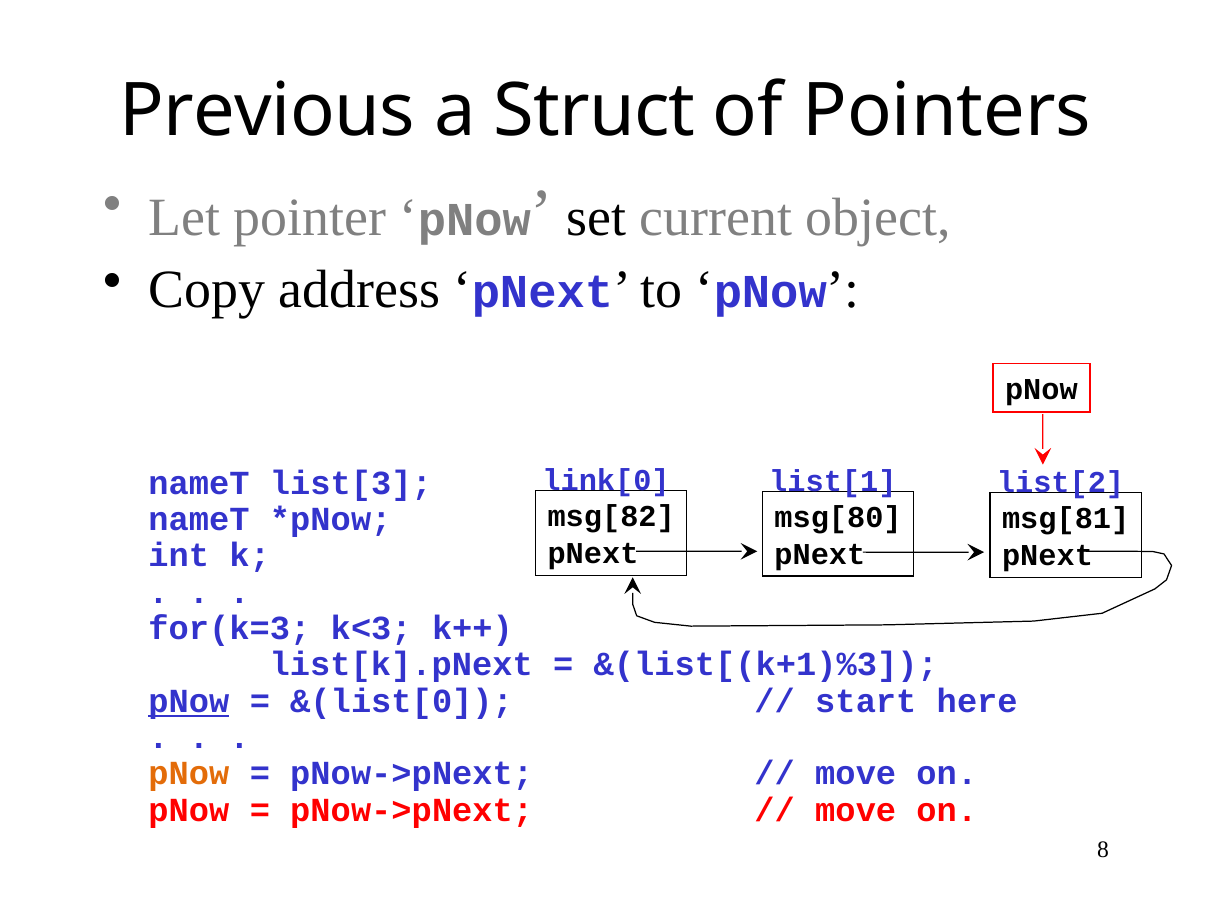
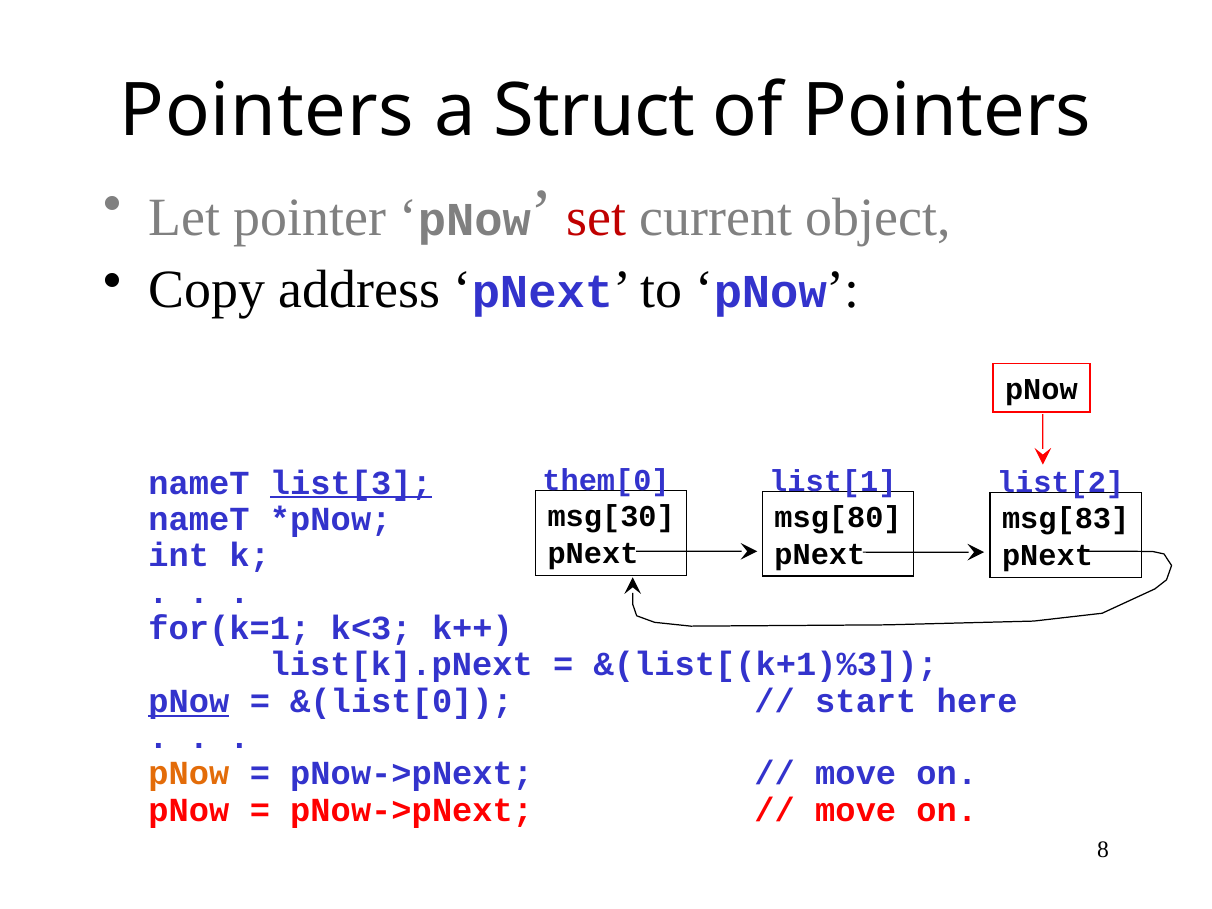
Previous at (267, 111): Previous -> Pointers
set colour: black -> red
link[0: link[0 -> them[0
list[3 underline: none -> present
msg[82: msg[82 -> msg[30
msg[81: msg[81 -> msg[83
for(k=3: for(k=3 -> for(k=1
